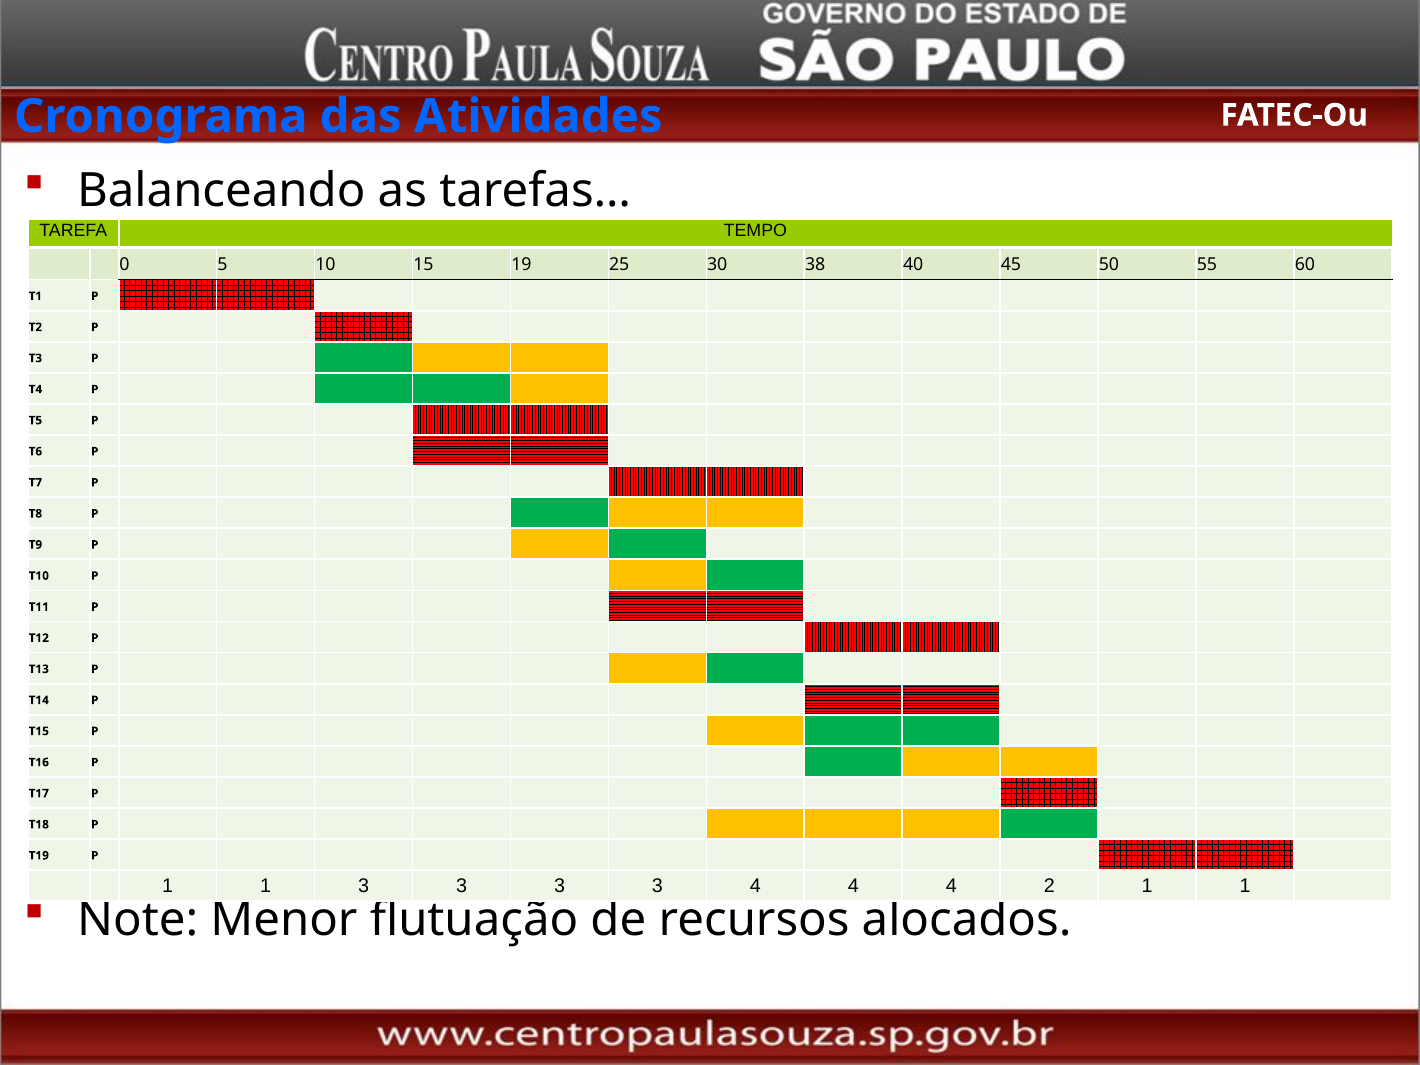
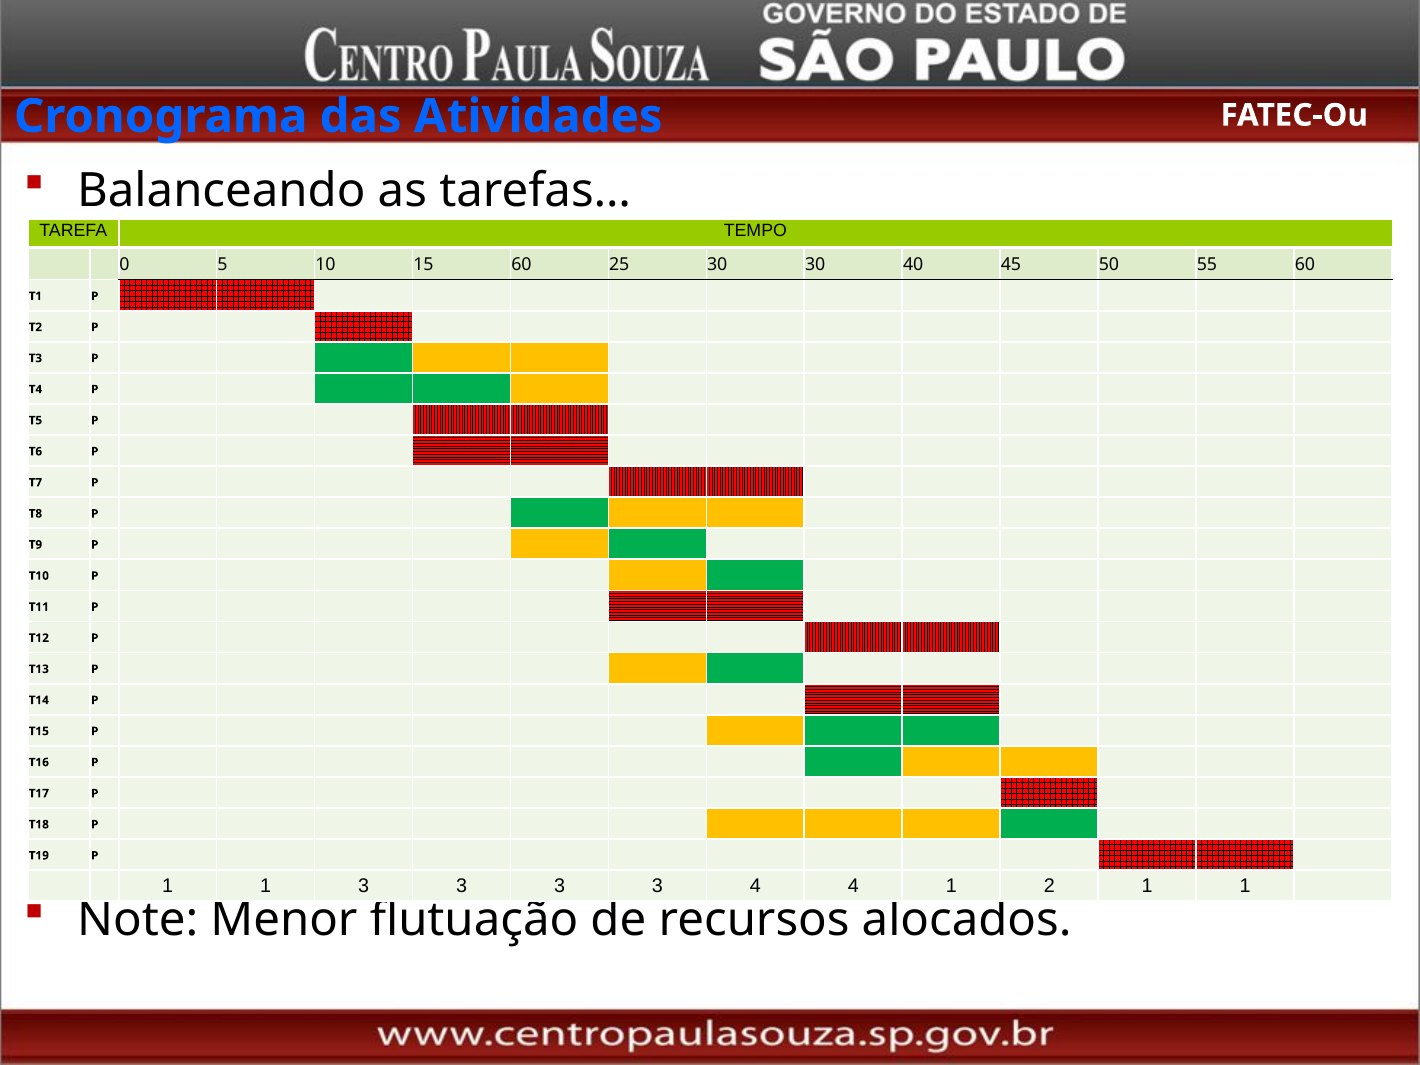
15 19: 19 -> 60
30 38: 38 -> 30
4 4 4: 4 -> 1
